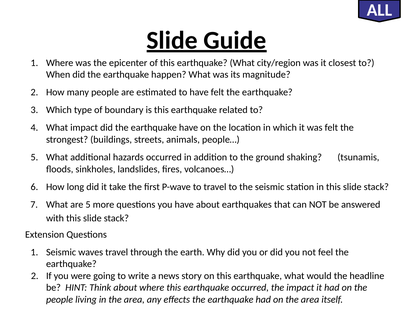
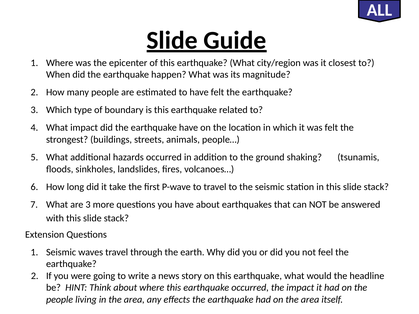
are 5: 5 -> 3
